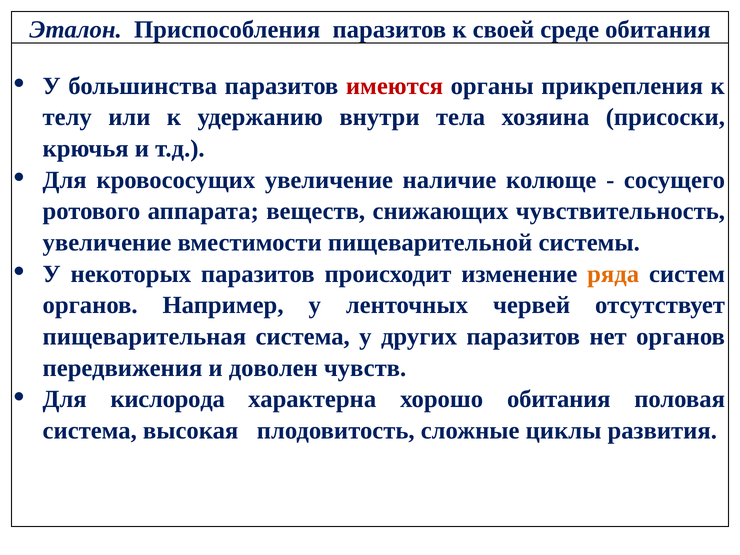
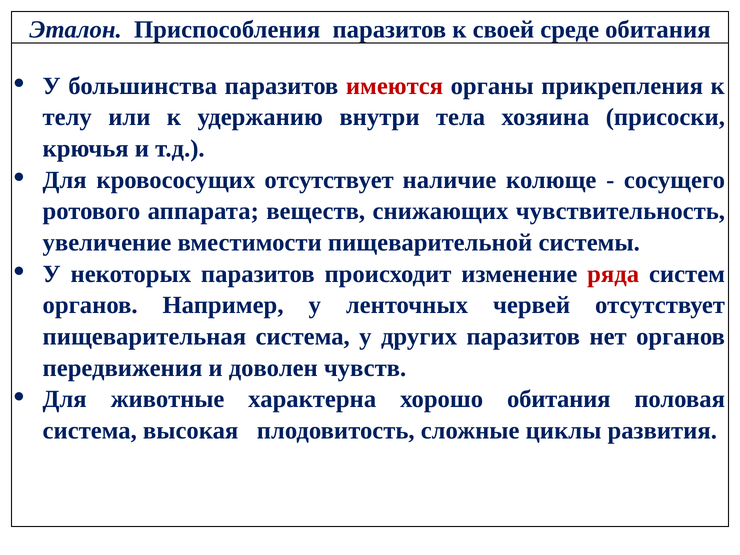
кровососущих увеличение: увеличение -> отсутствует
ряда colour: orange -> red
кислорода: кислорода -> животные
